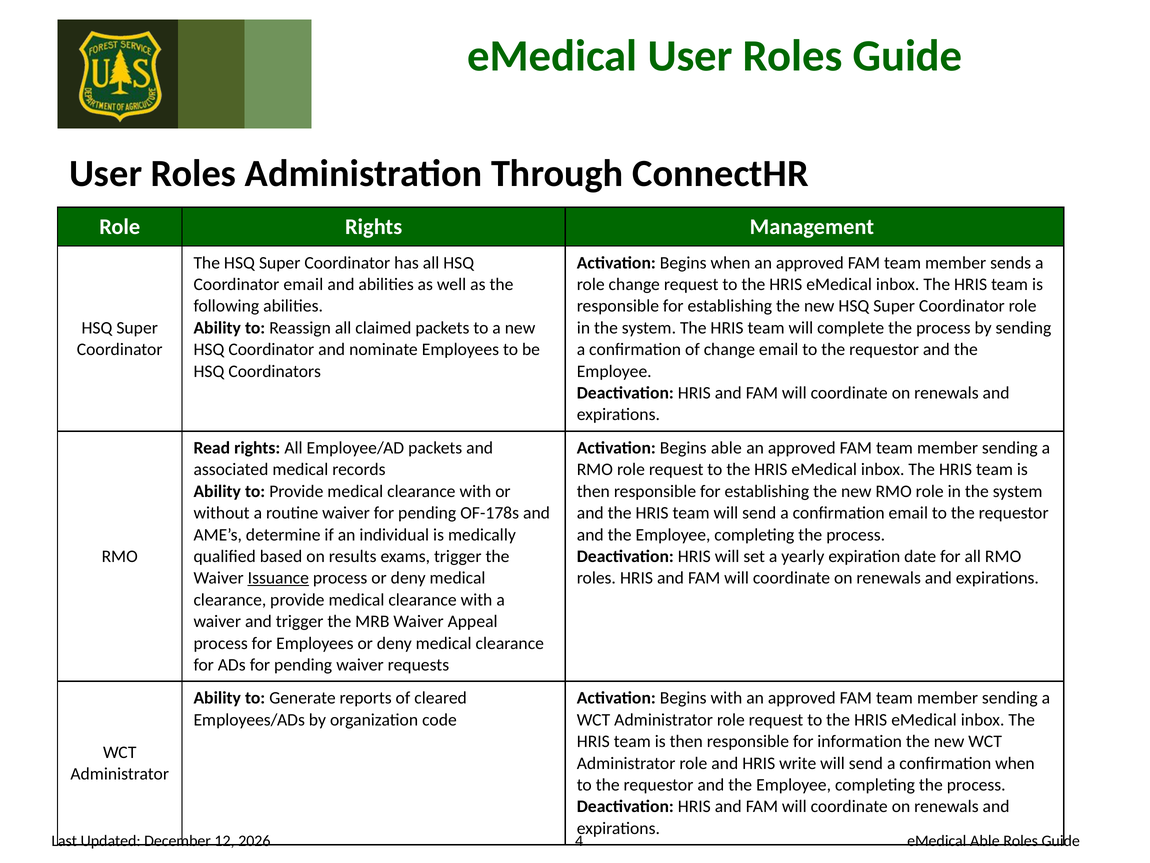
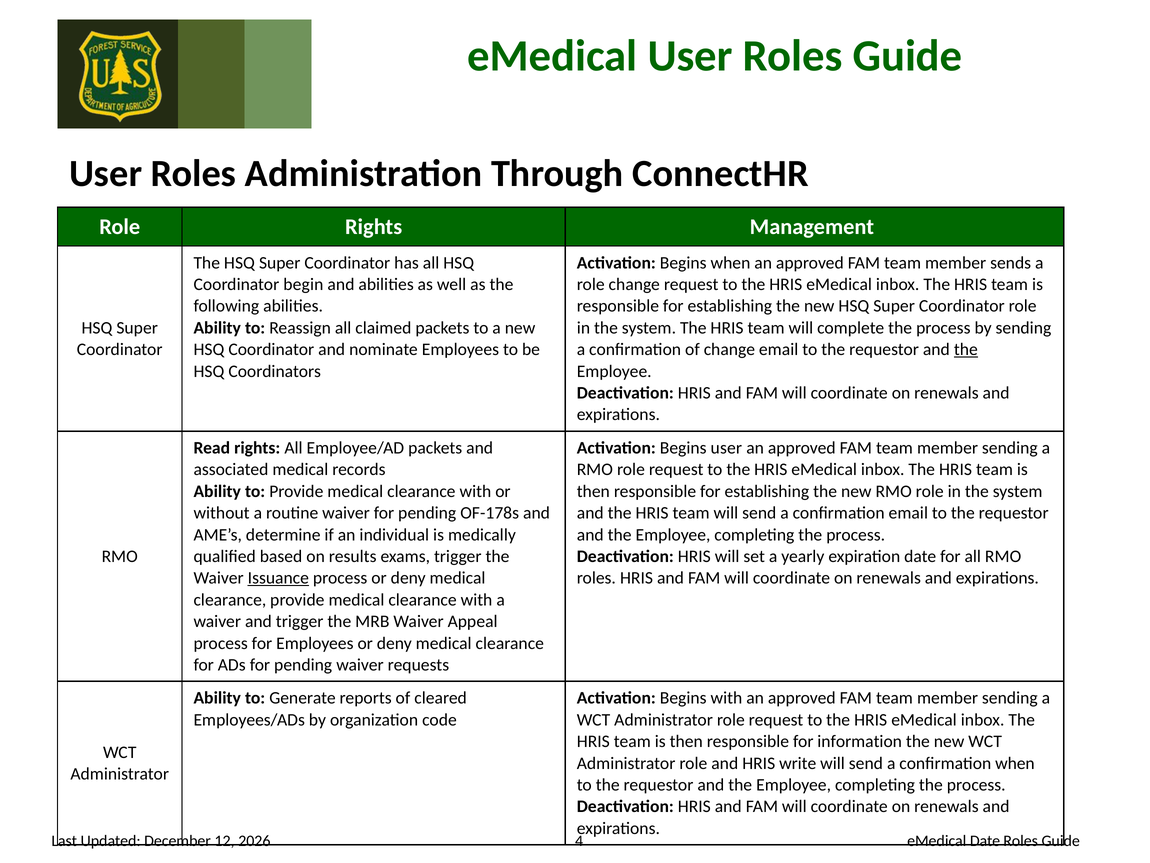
Coordinator email: email -> begin
the at (966, 349) underline: none -> present
Begins able: able -> user
eMedical Able: Able -> Date
